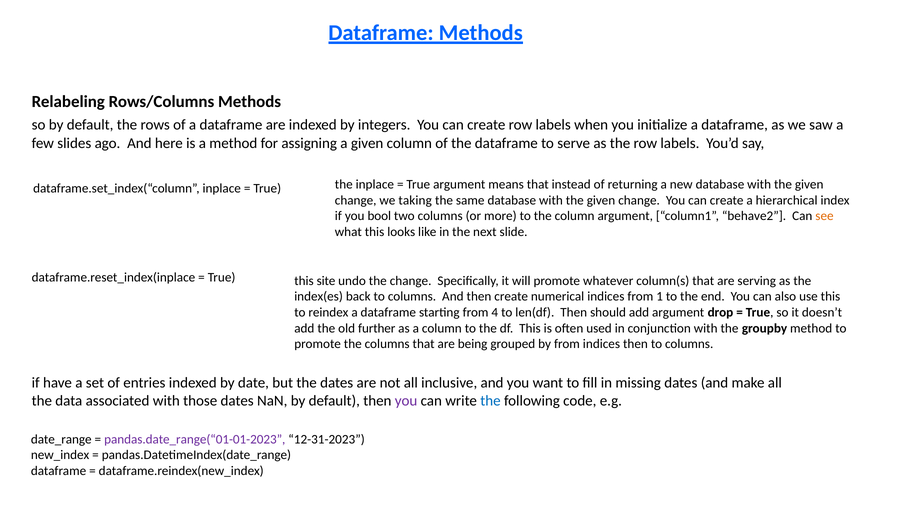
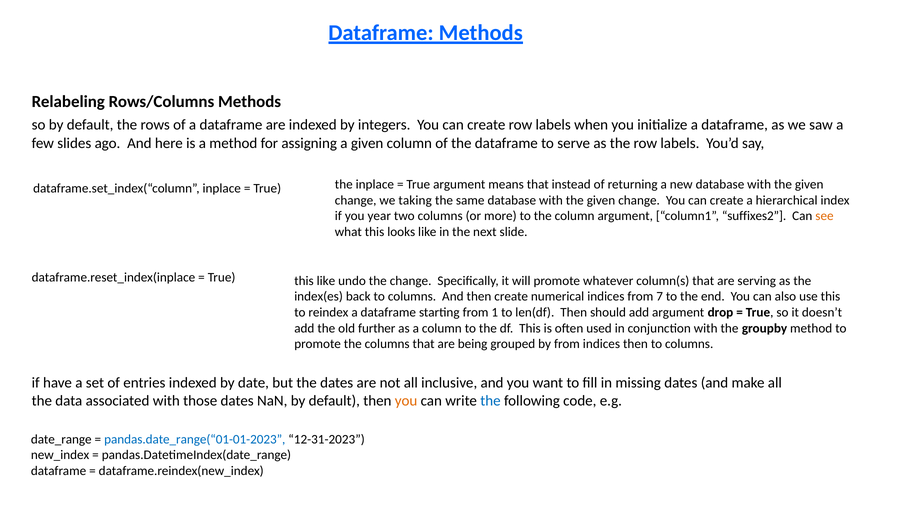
bool: bool -> year
behave2: behave2 -> suffixes2
this site: site -> like
1: 1 -> 7
4: 4 -> 1
you at (406, 401) colour: purple -> orange
pandas.date_range(“01-01-2023 colour: purple -> blue
